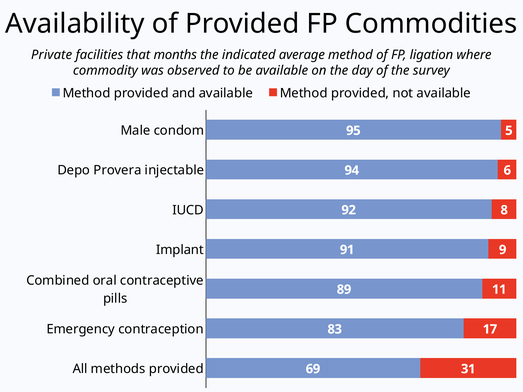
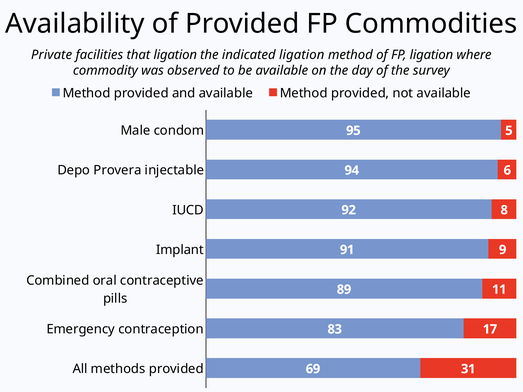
that months: months -> ligation
indicated average: average -> ligation
